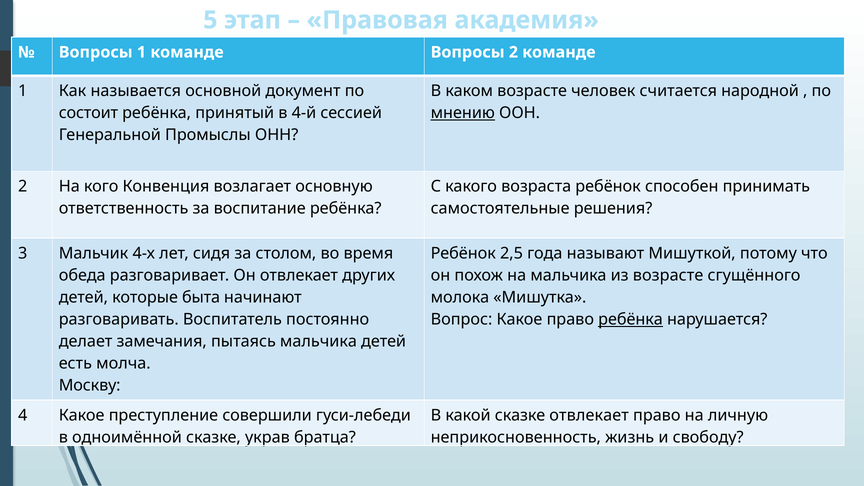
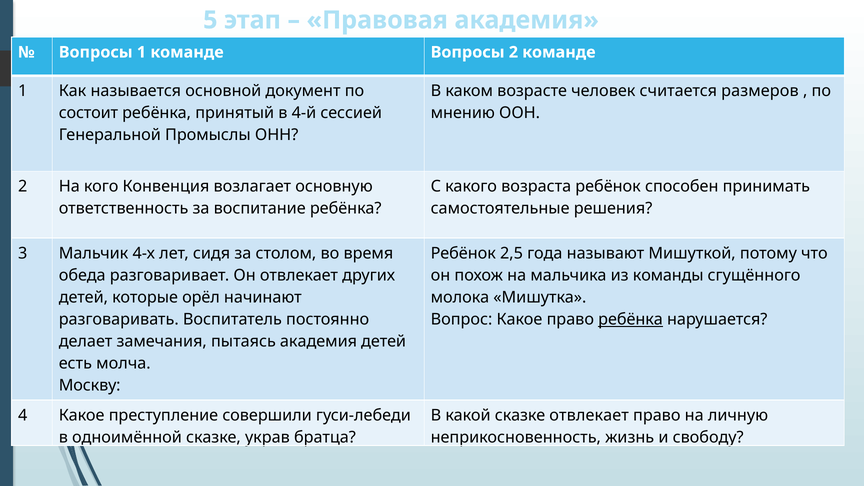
народной: народной -> размеров
мнению underline: present -> none
из возрасте: возрасте -> команды
быта: быта -> орёл
пытаясь мальчика: мальчика -> академия
